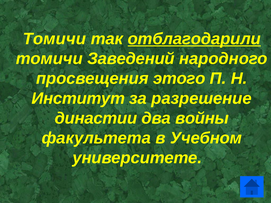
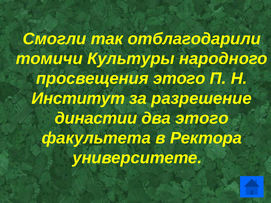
Томичи at (54, 39): Томичи -> Смогли
отблагодарили underline: present -> none
Заведений: Заведений -> Культуры
два войны: войны -> этого
Учебном: Учебном -> Ректора
